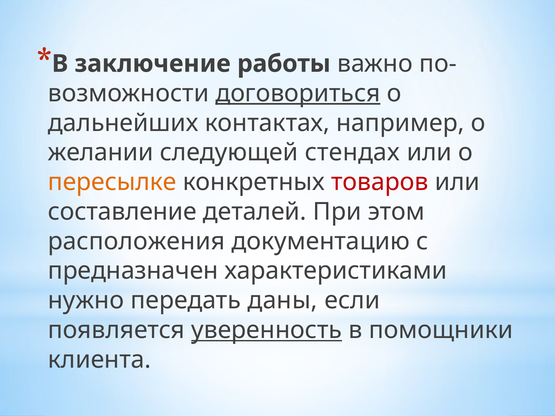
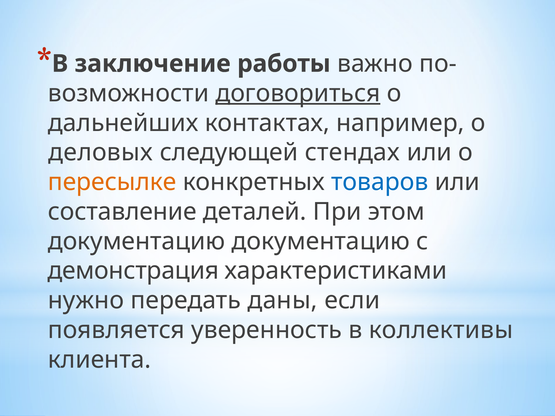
желании: желании -> деловых
товаров colour: red -> blue
расположения at (136, 241): расположения -> документацию
предназначен: предназначен -> демонстрация
уверенность underline: present -> none
помощники: помощники -> коллективы
